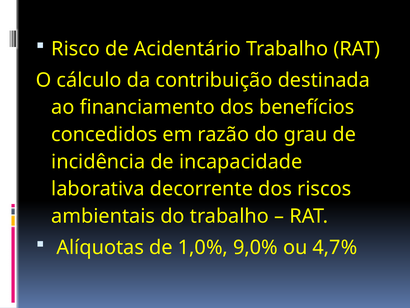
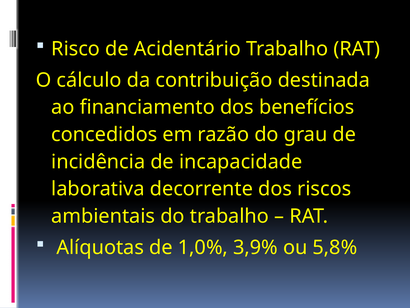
9,0%: 9,0% -> 3,9%
4,7%: 4,7% -> 5,8%
